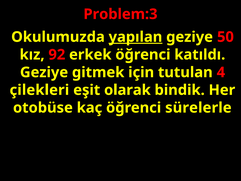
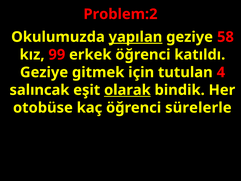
Problem:3: Problem:3 -> Problem:2
50: 50 -> 58
92: 92 -> 99
çilekleri: çilekleri -> salıncak
olarak underline: none -> present
